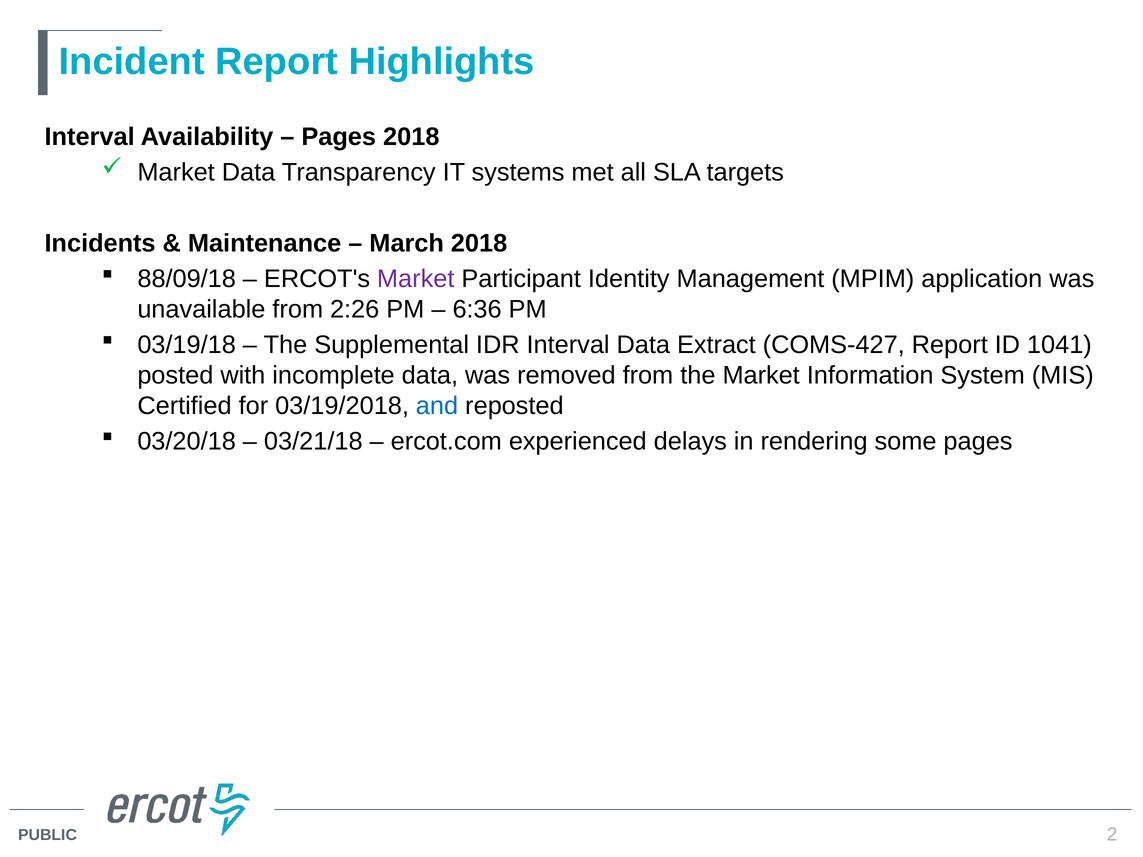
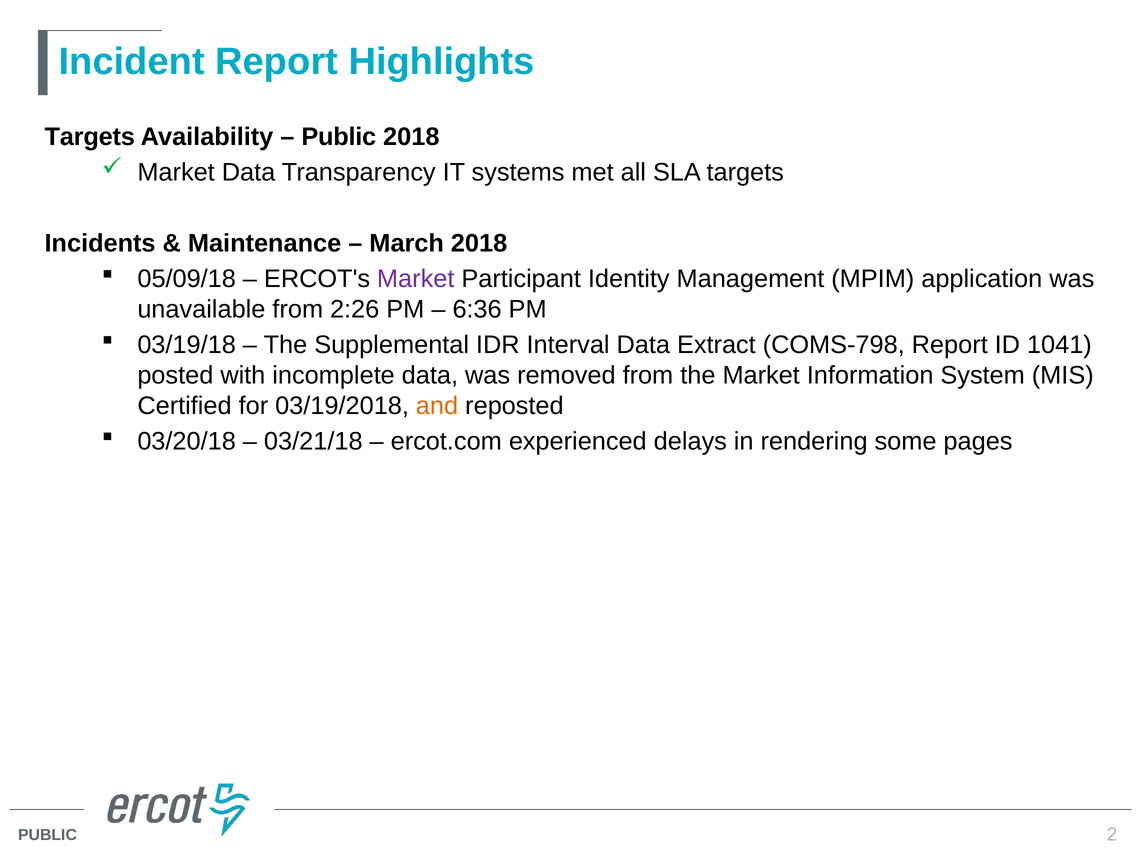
Interval at (90, 137): Interval -> Targets
Pages at (339, 137): Pages -> Public
88/09/18: 88/09/18 -> 05/09/18
COMS-427: COMS-427 -> COMS-798
and colour: blue -> orange
